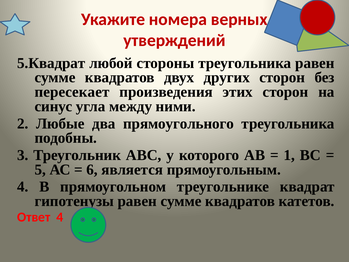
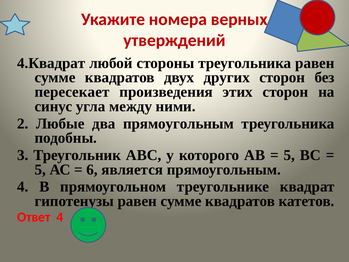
5.Квадрат: 5.Квадрат -> 4.Квадрат
два прямоугольного: прямоугольного -> прямоугольным
1 at (289, 155): 1 -> 5
